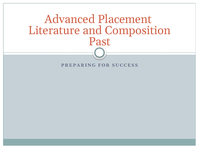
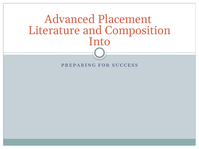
Past: Past -> Into
